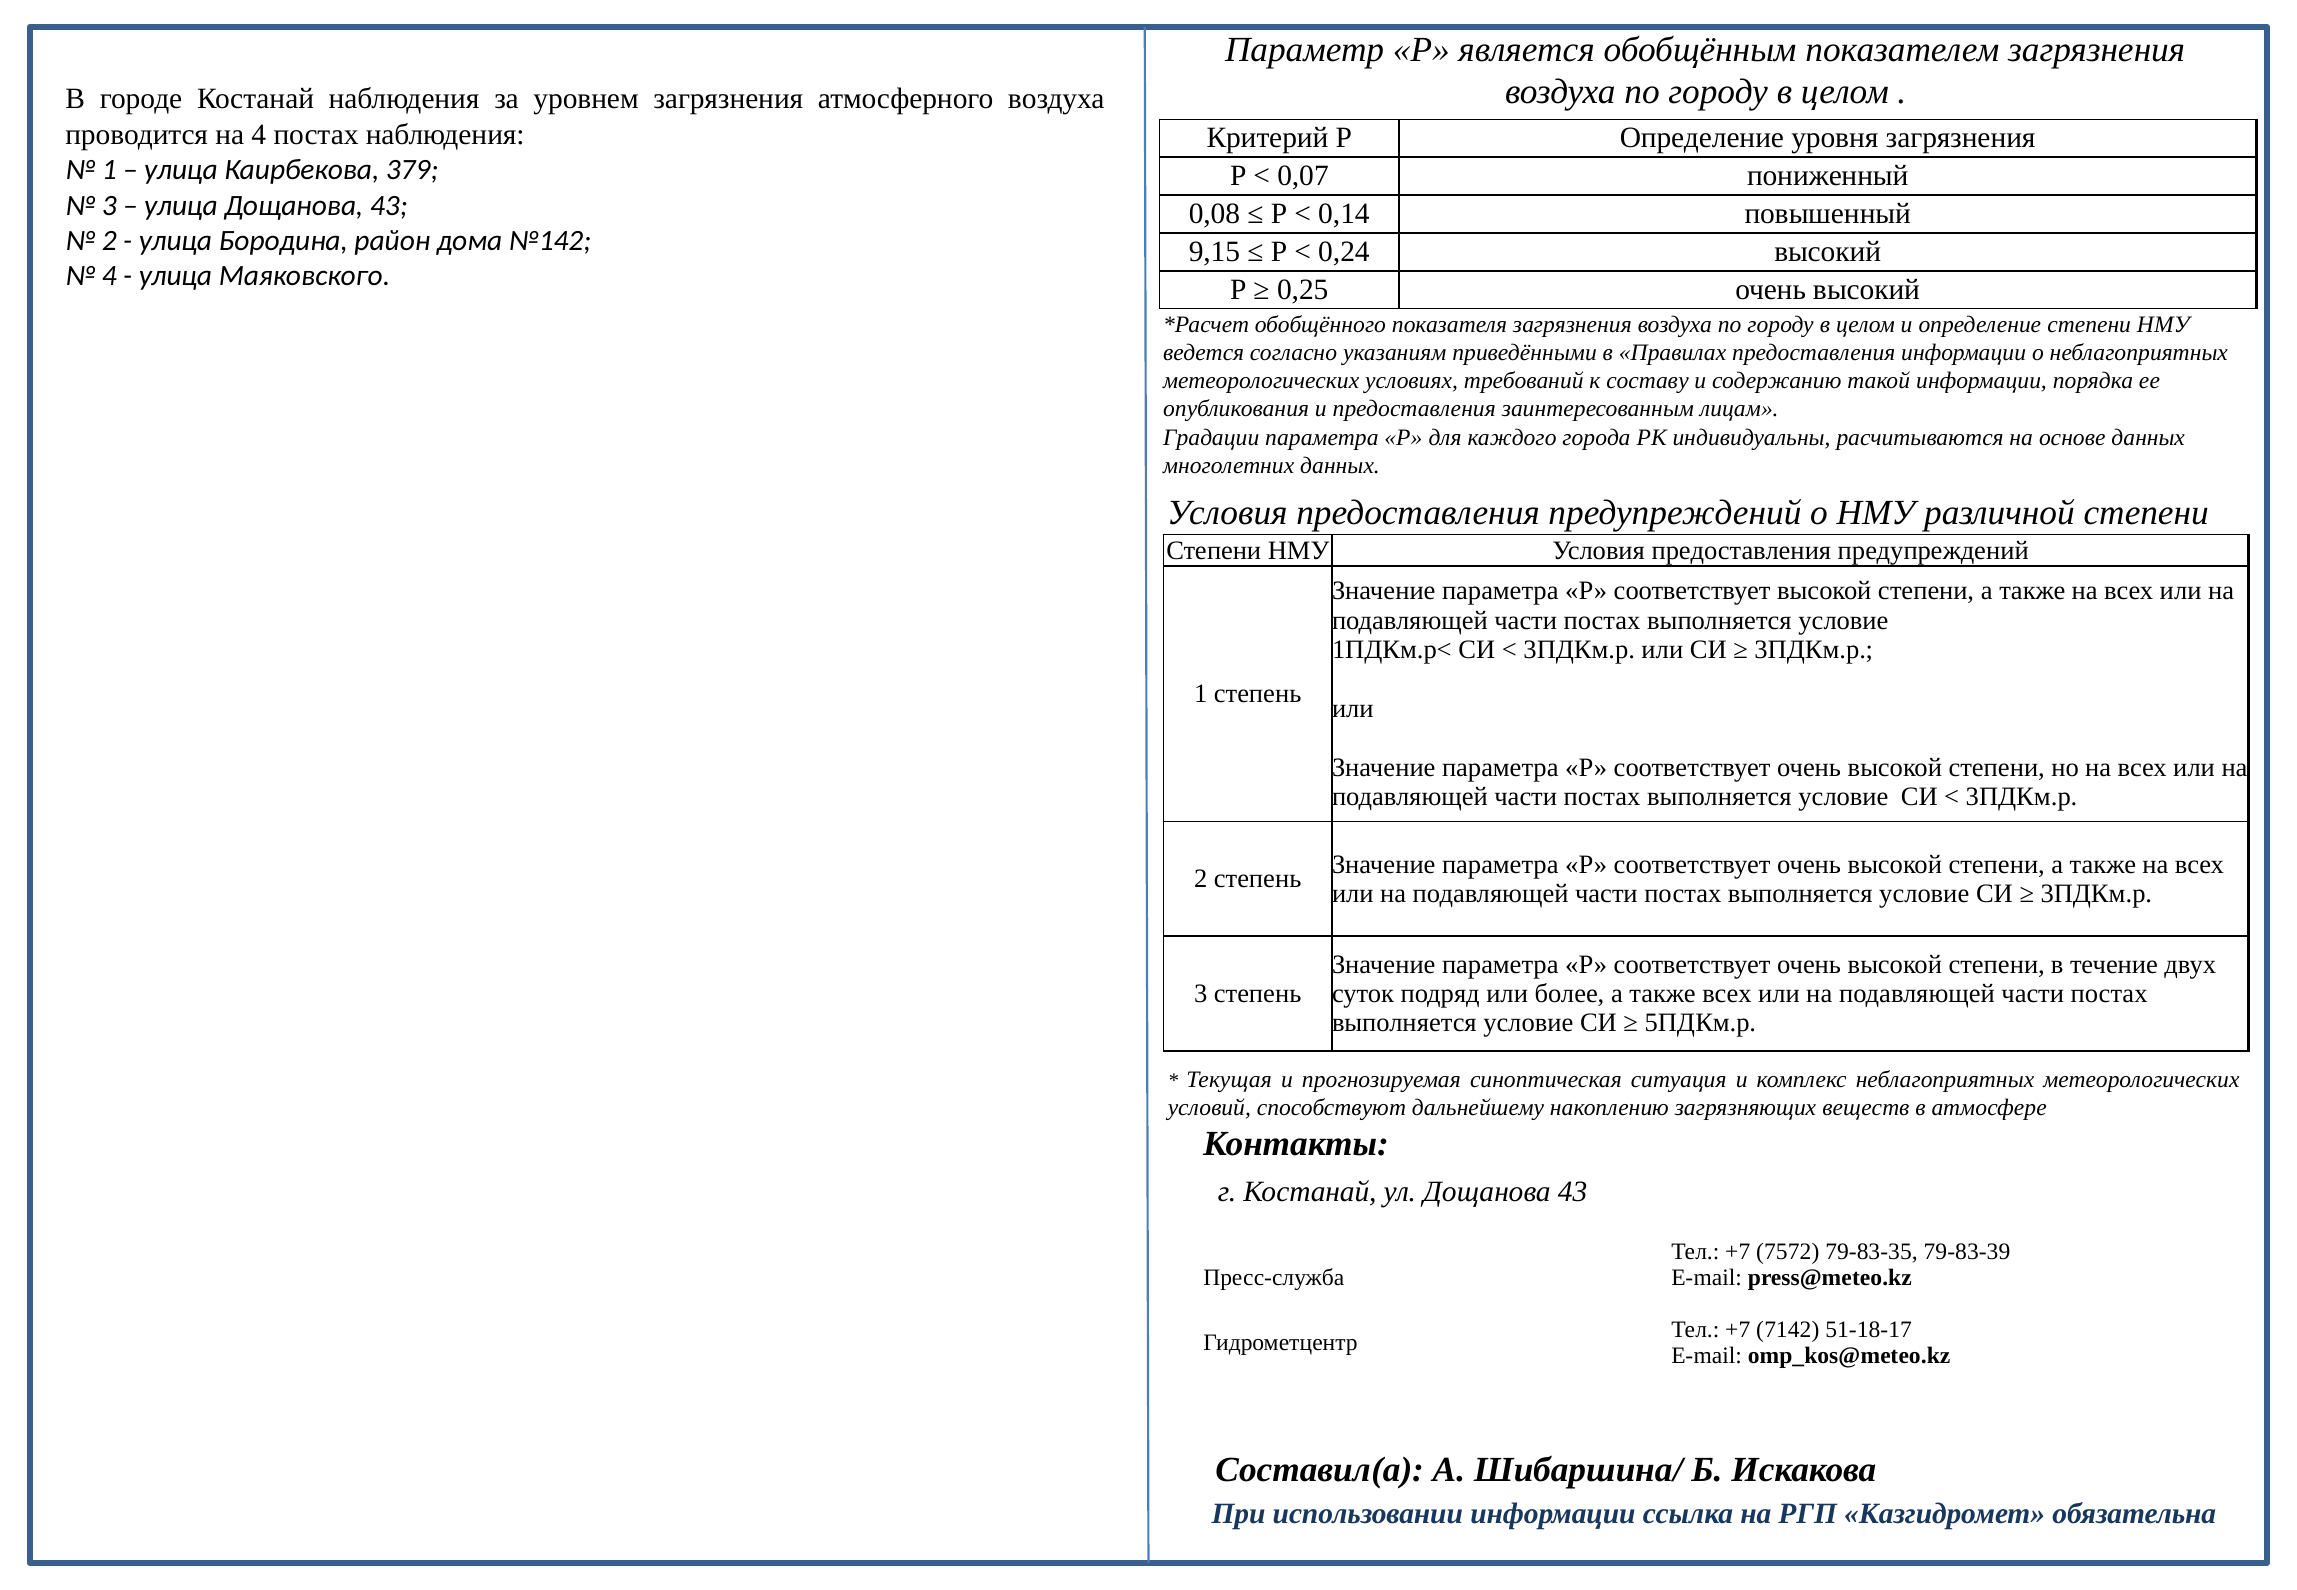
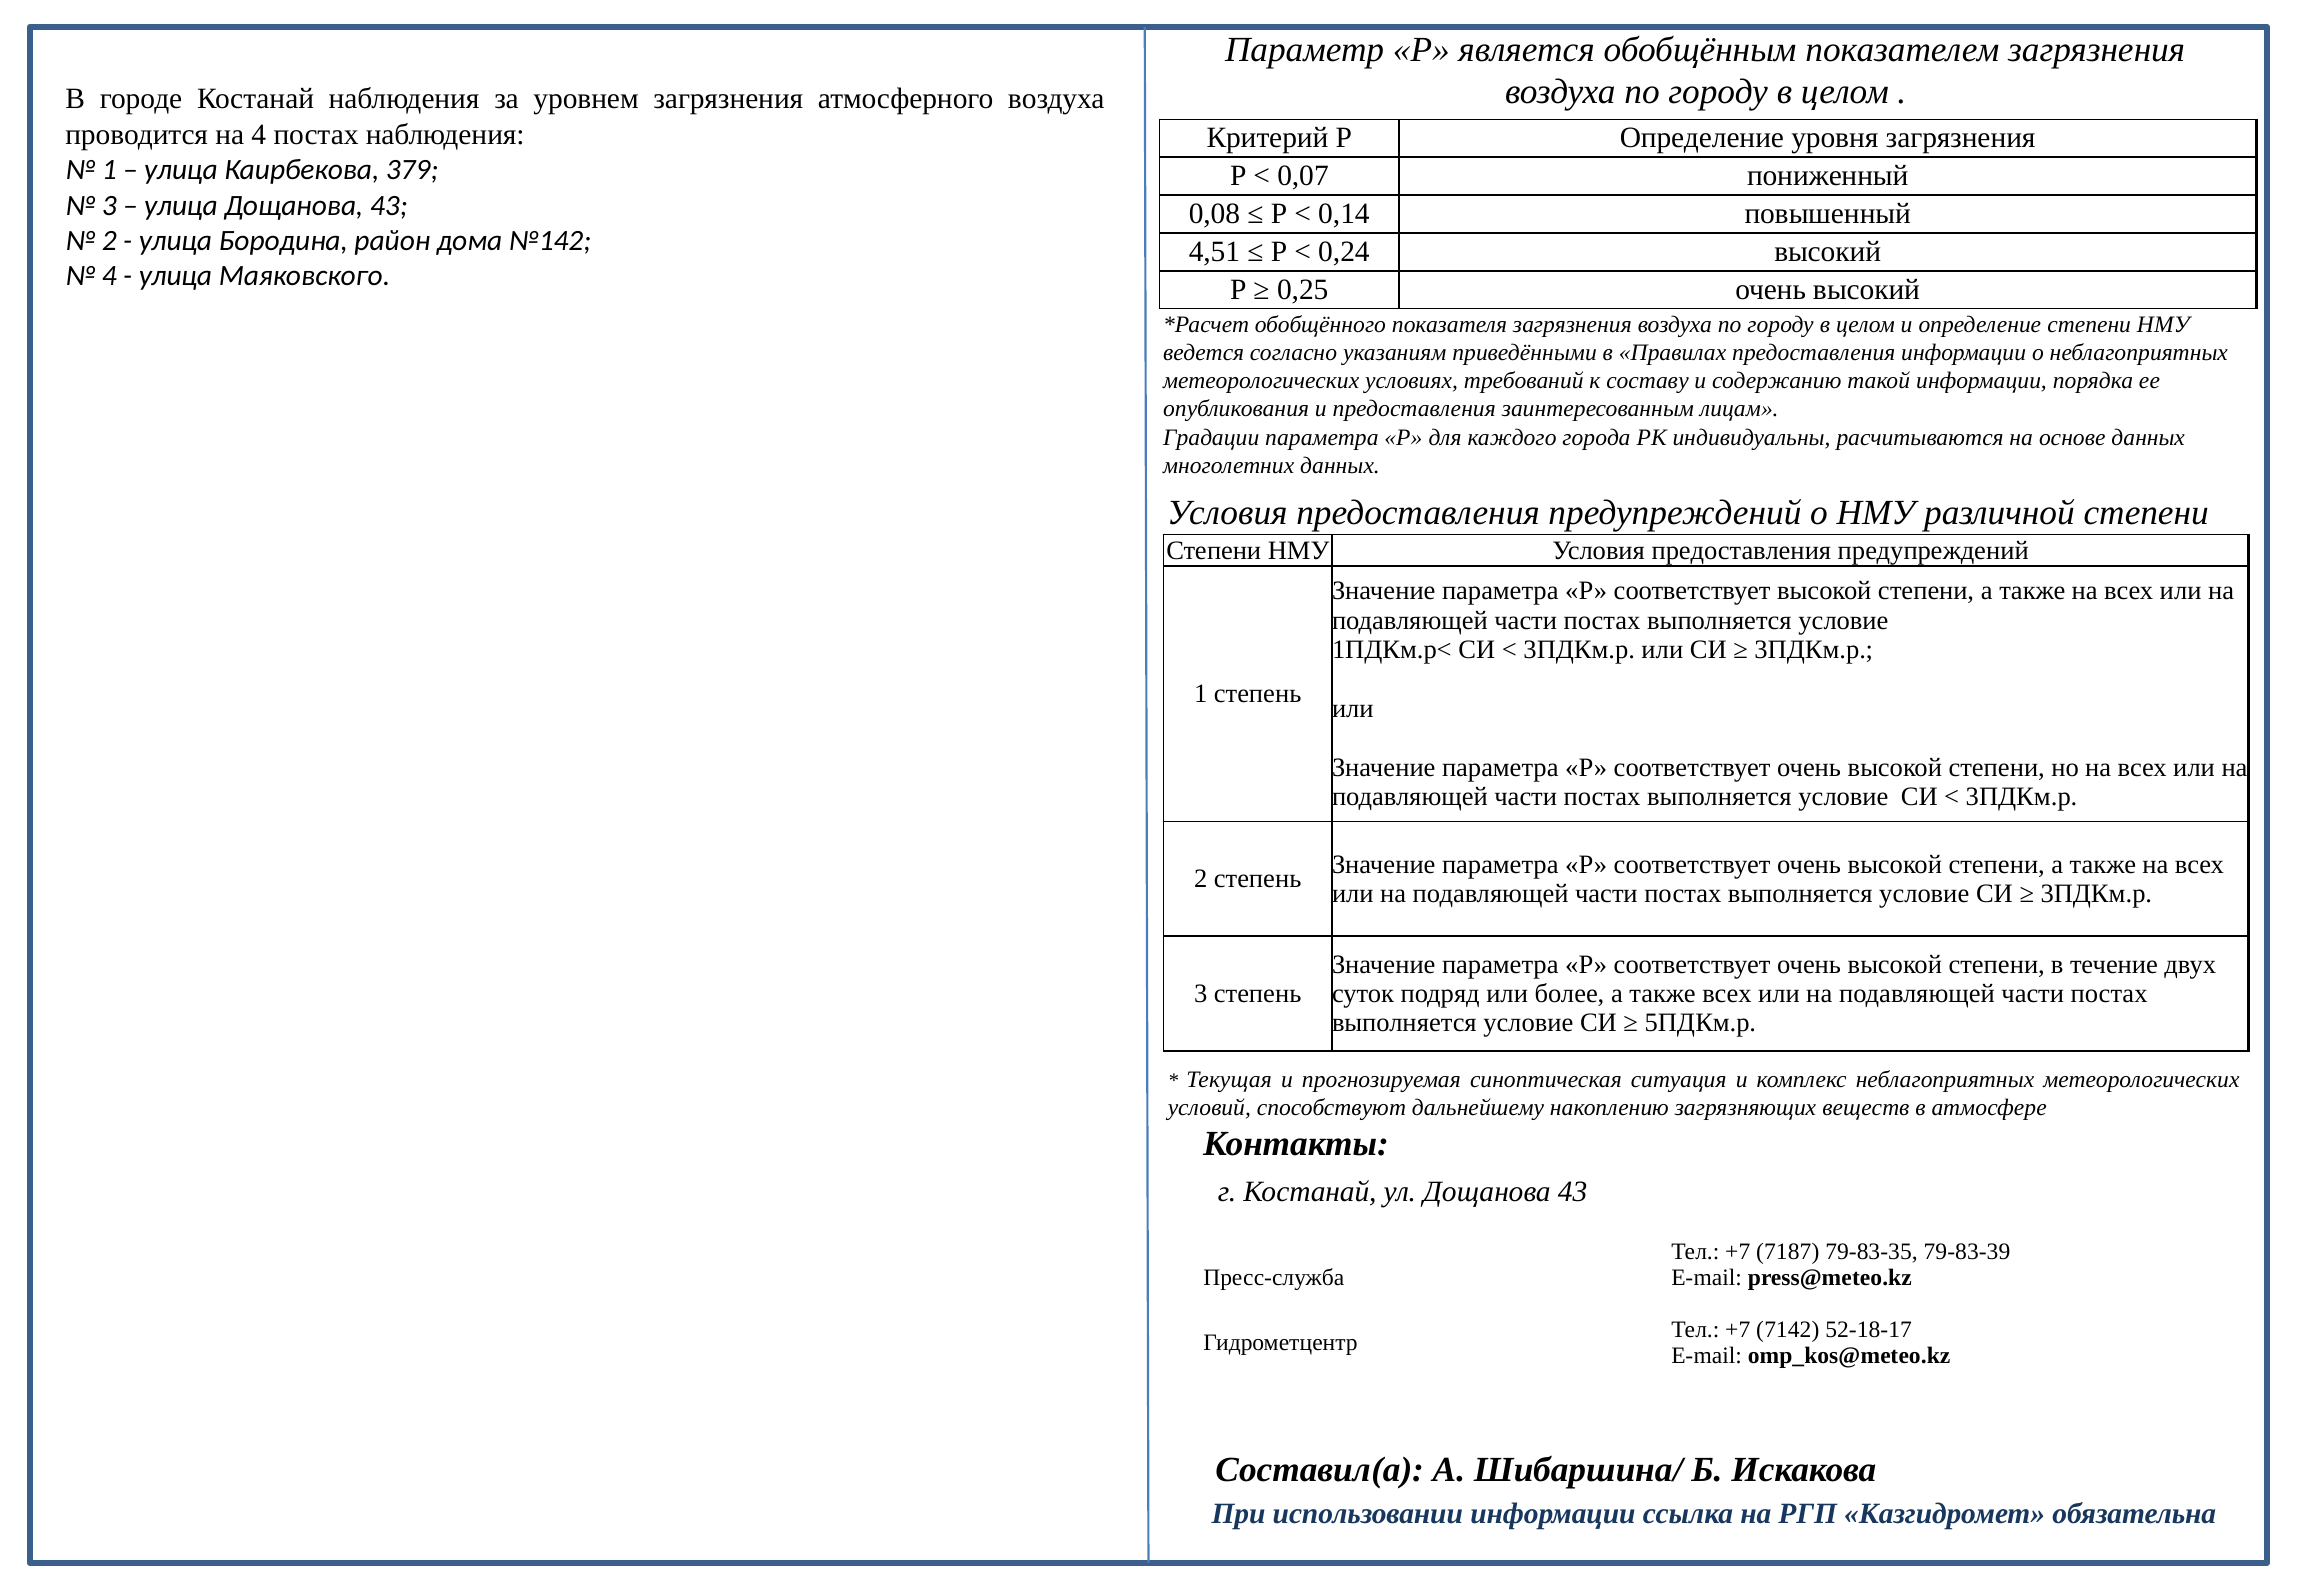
9,15: 9,15 -> 4,51
7572: 7572 -> 7187
51-18-17: 51-18-17 -> 52-18-17
